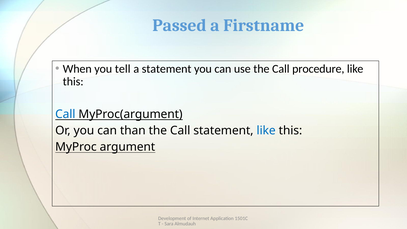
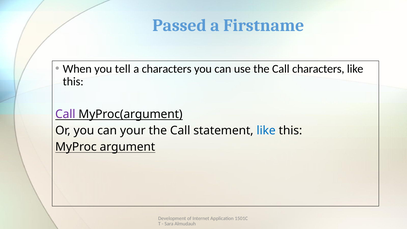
a statement: statement -> characters
Call procedure: procedure -> characters
Call at (65, 114) colour: blue -> purple
than: than -> your
